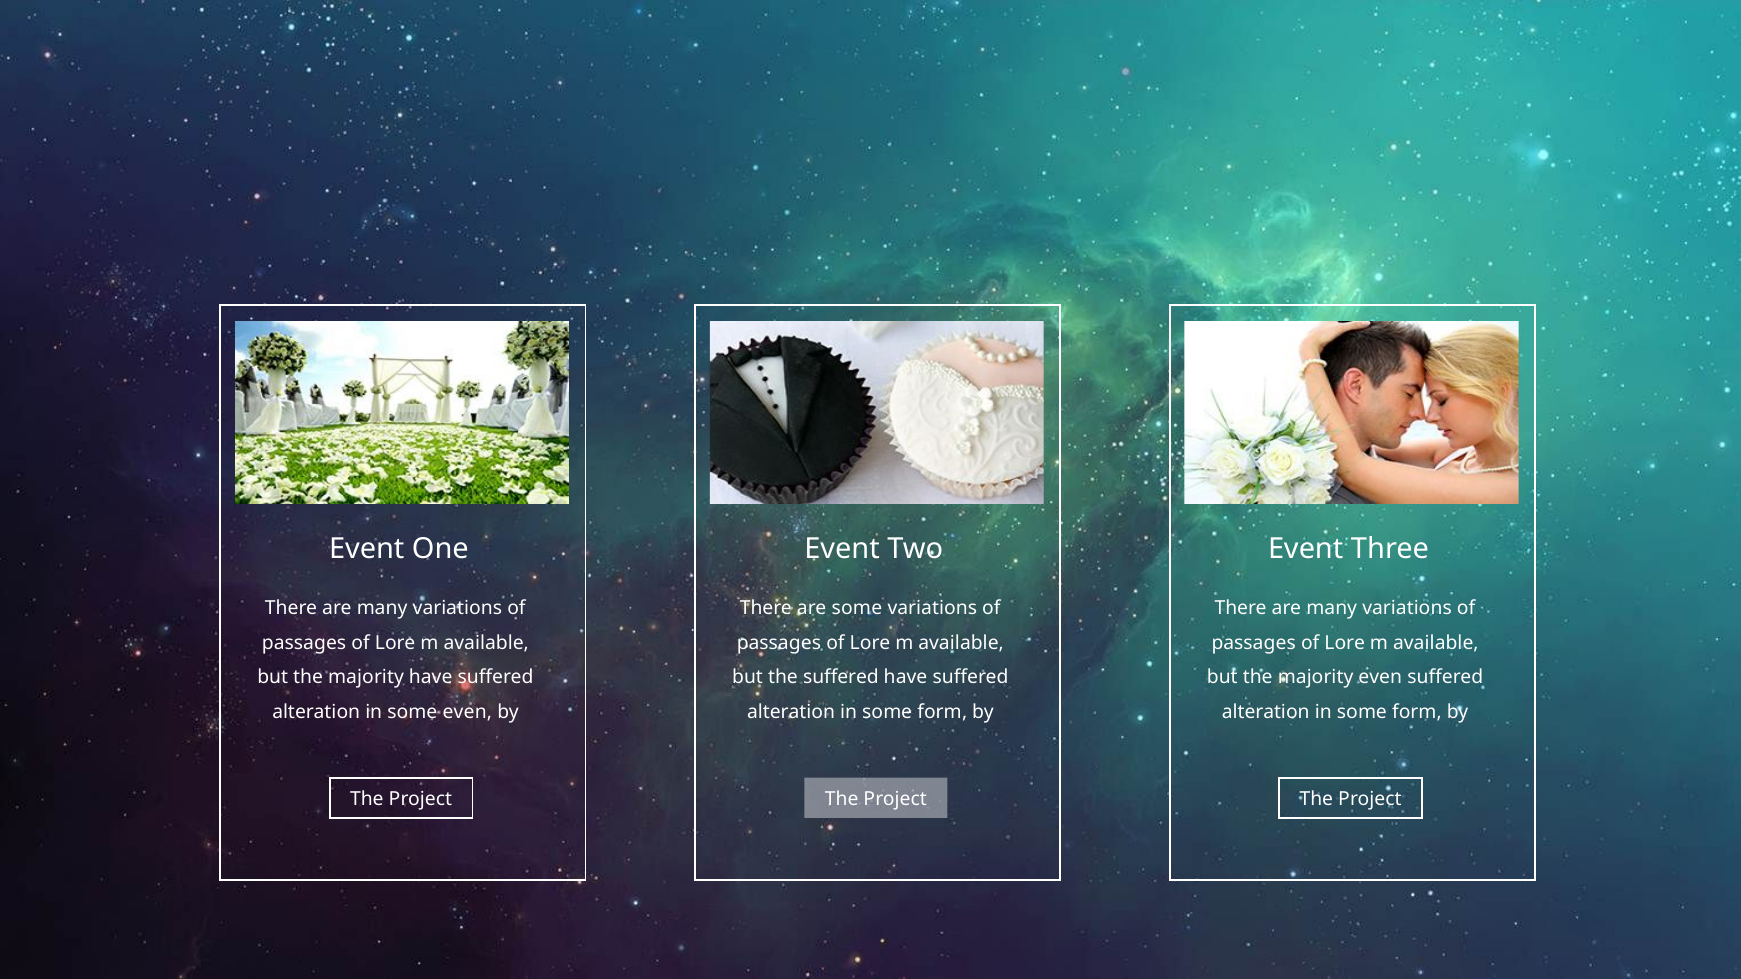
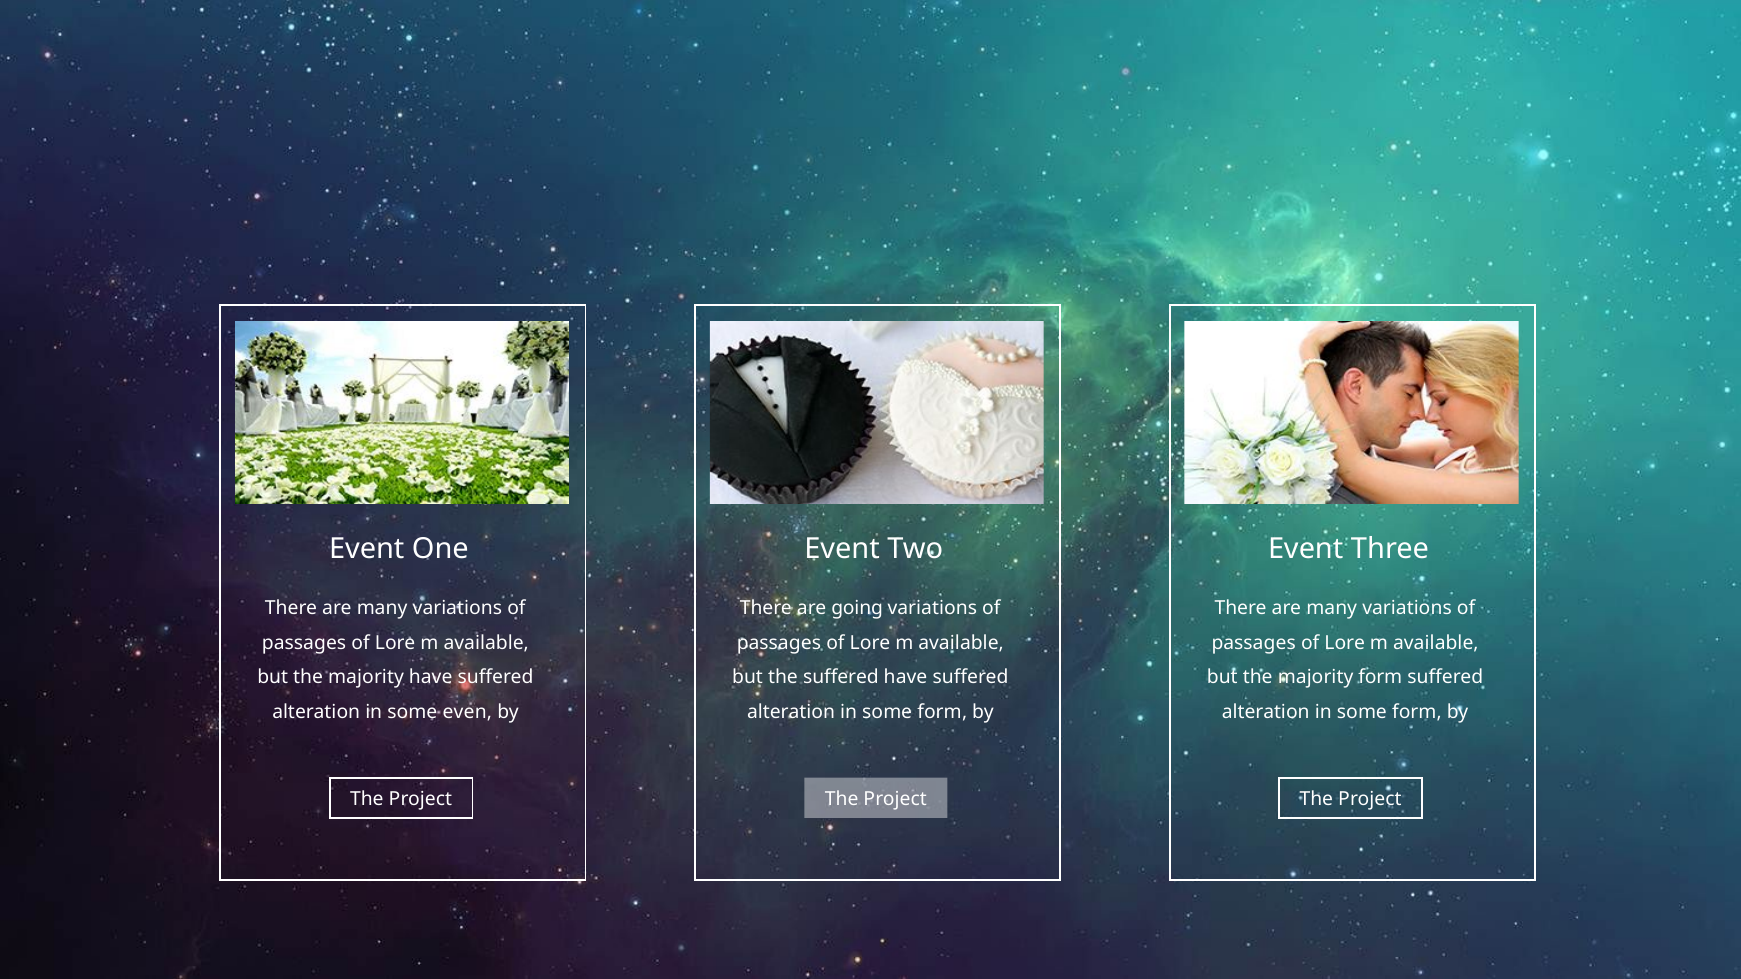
are some: some -> going
majority even: even -> form
